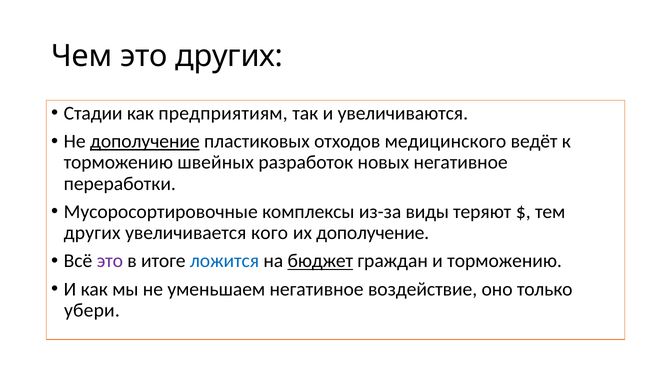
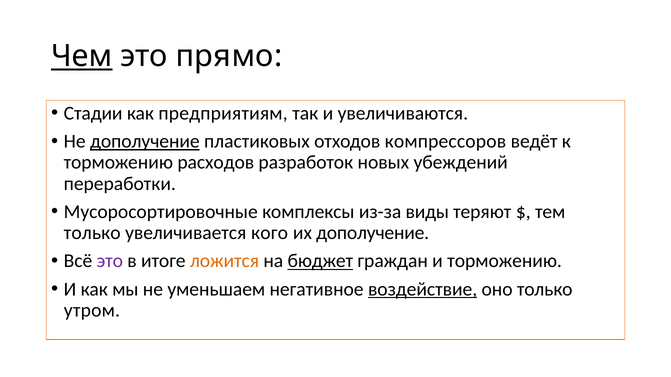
Чем underline: none -> present
это других: других -> прямо
медицинского: медицинского -> компрессоров
швейных: швейных -> расходов
новых негативное: негативное -> убеждений
других at (92, 233): других -> только
ложится colour: blue -> orange
воздействие underline: none -> present
убери: убери -> утром
